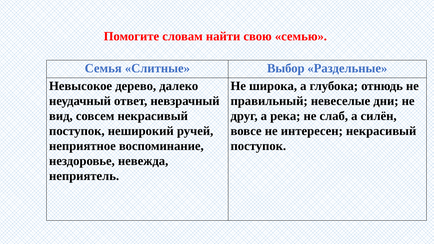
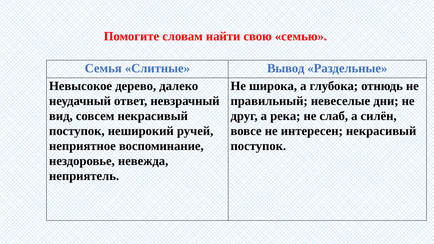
Выбор: Выбор -> Вывод
